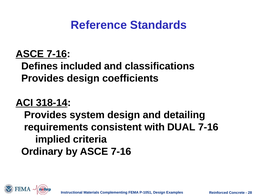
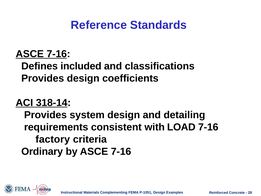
DUAL: DUAL -> LOAD
implied: implied -> factory
